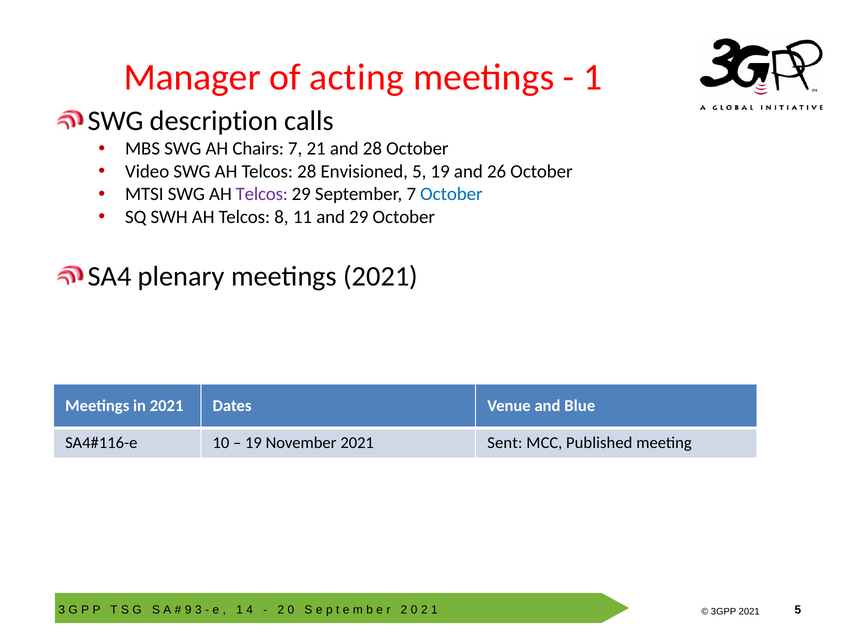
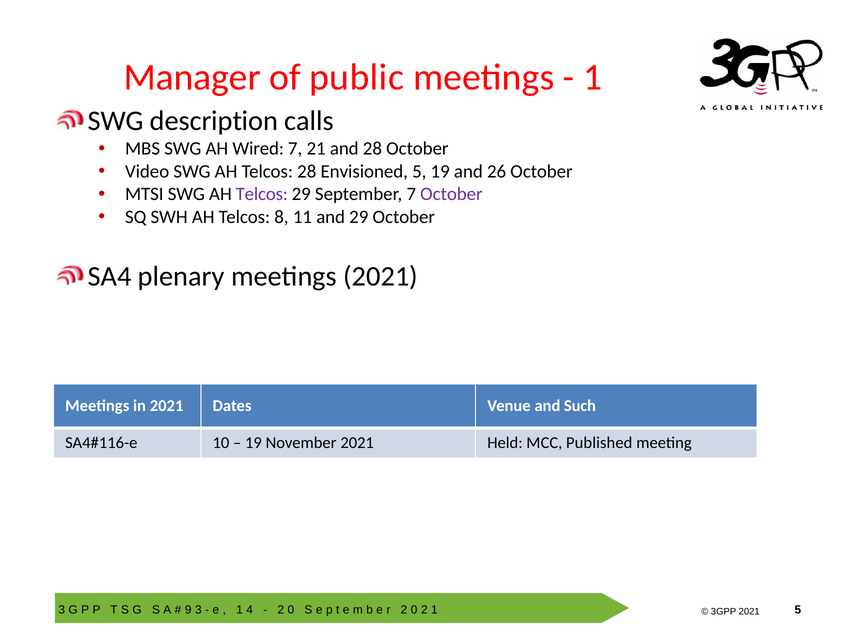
acting: acting -> public
Chairs: Chairs -> Wired
October at (451, 194) colour: blue -> purple
Blue: Blue -> Such
Sent: Sent -> Held
